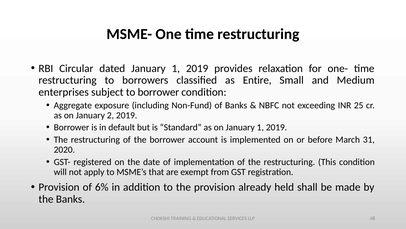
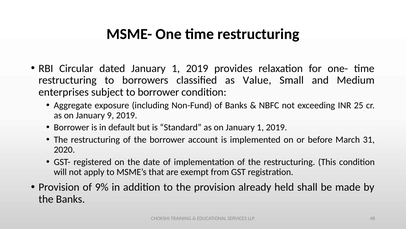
Entire: Entire -> Value
2: 2 -> 9
6%: 6% -> 9%
